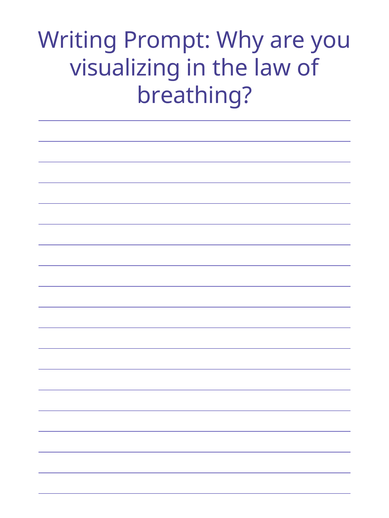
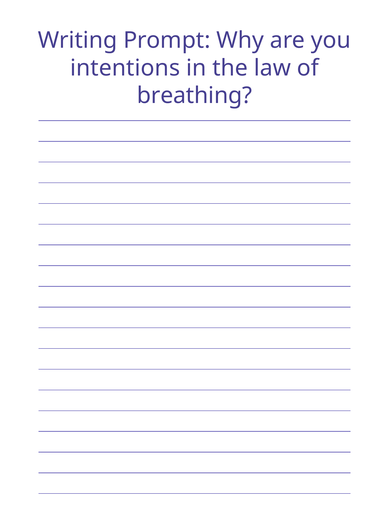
visualizing: visualizing -> intentions
